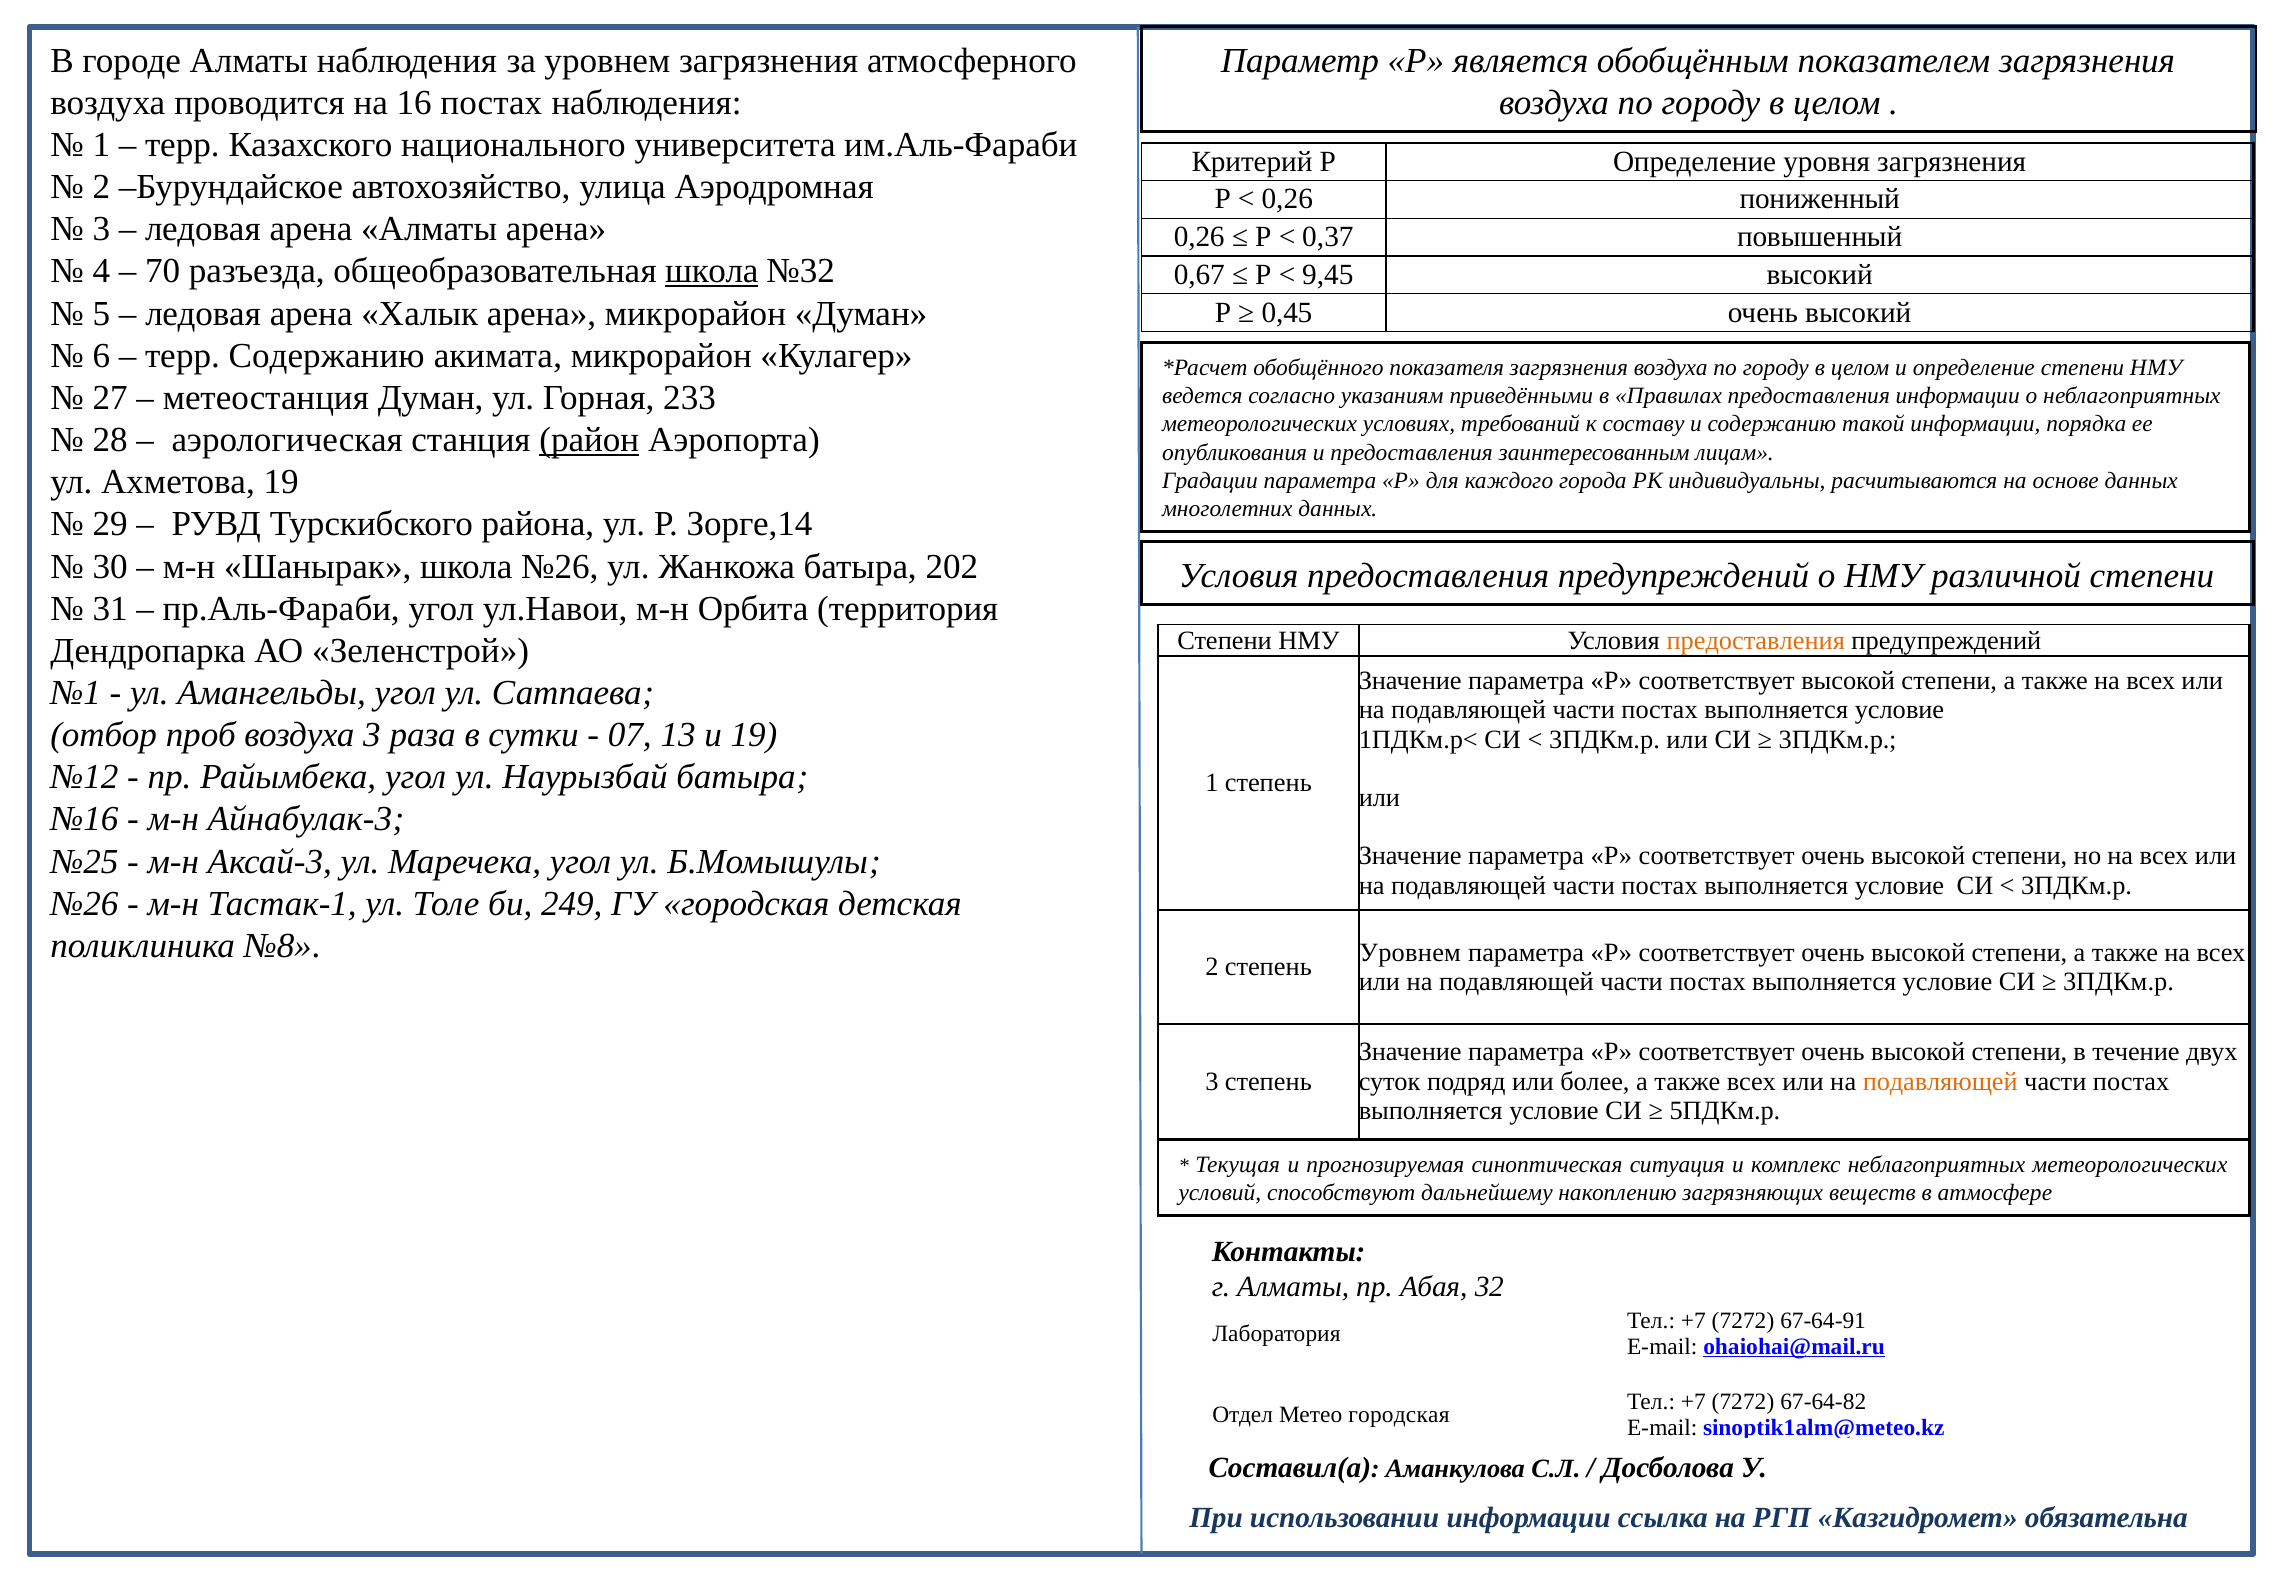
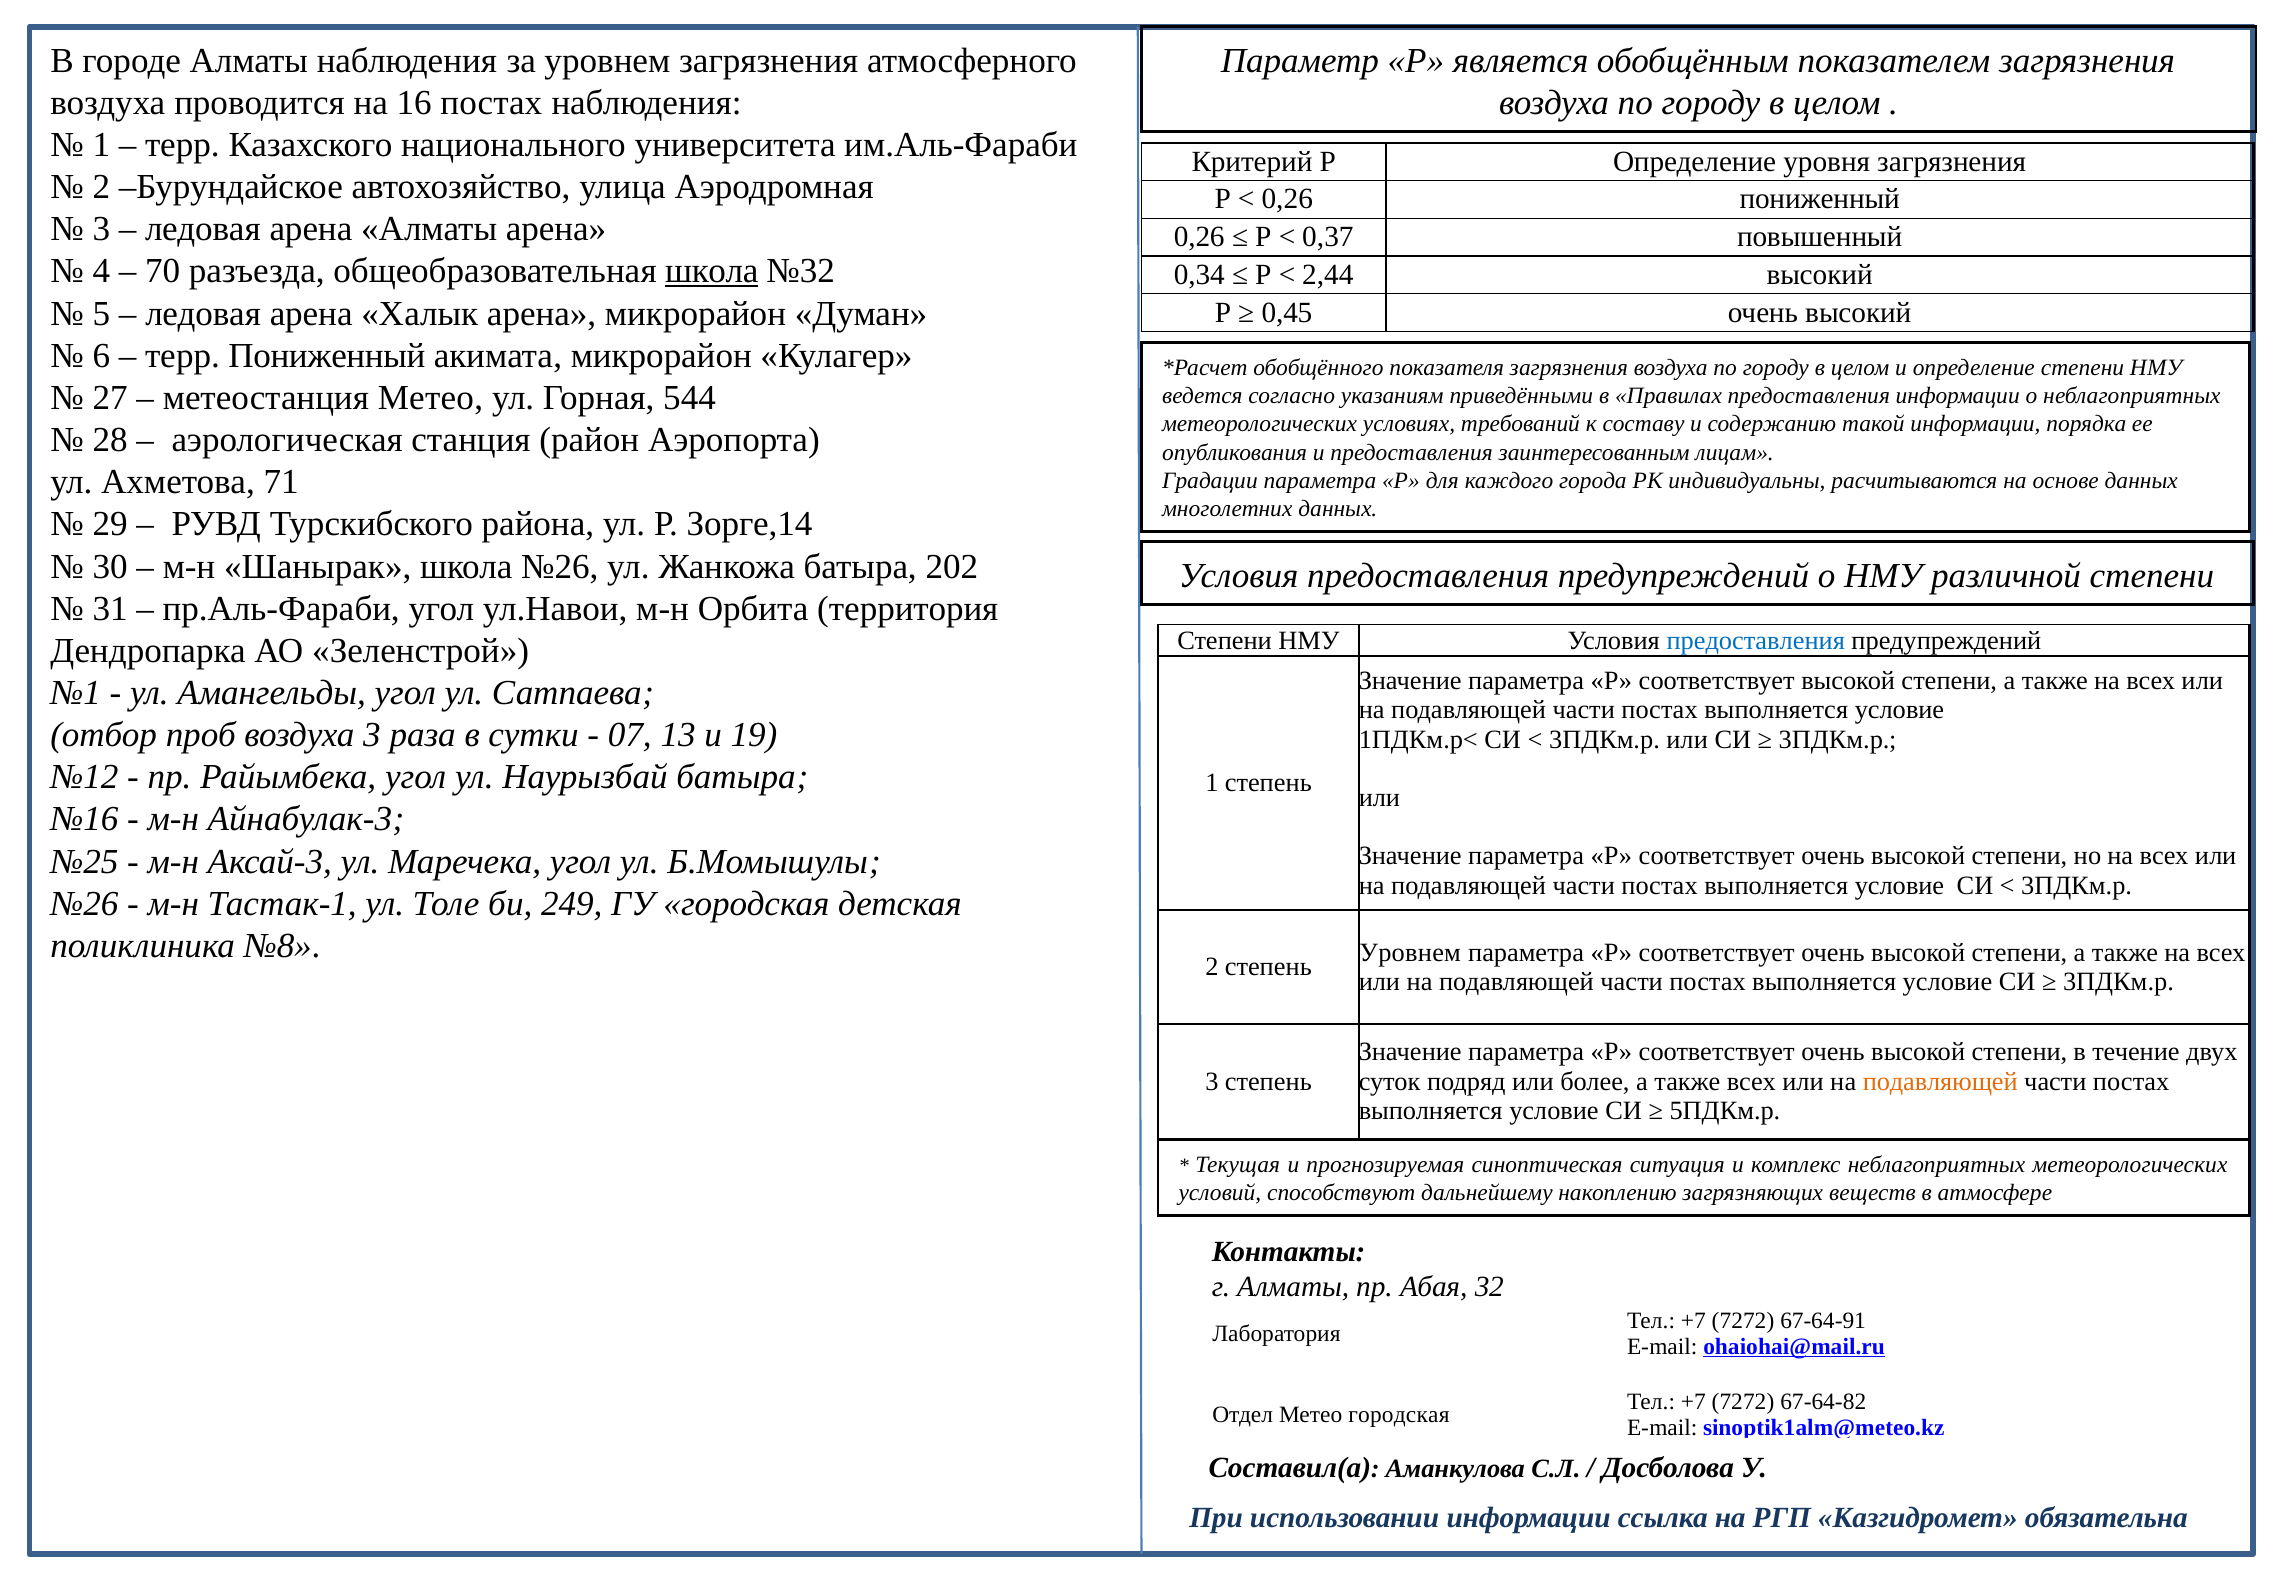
0,67: 0,67 -> 0,34
9,45: 9,45 -> 2,44
терр Содержанию: Содержанию -> Пониженный
метеостанция Думан: Думан -> Метео
233: 233 -> 544
район underline: present -> none
Ахметова 19: 19 -> 71
предоставления at (1756, 640) colour: orange -> blue
